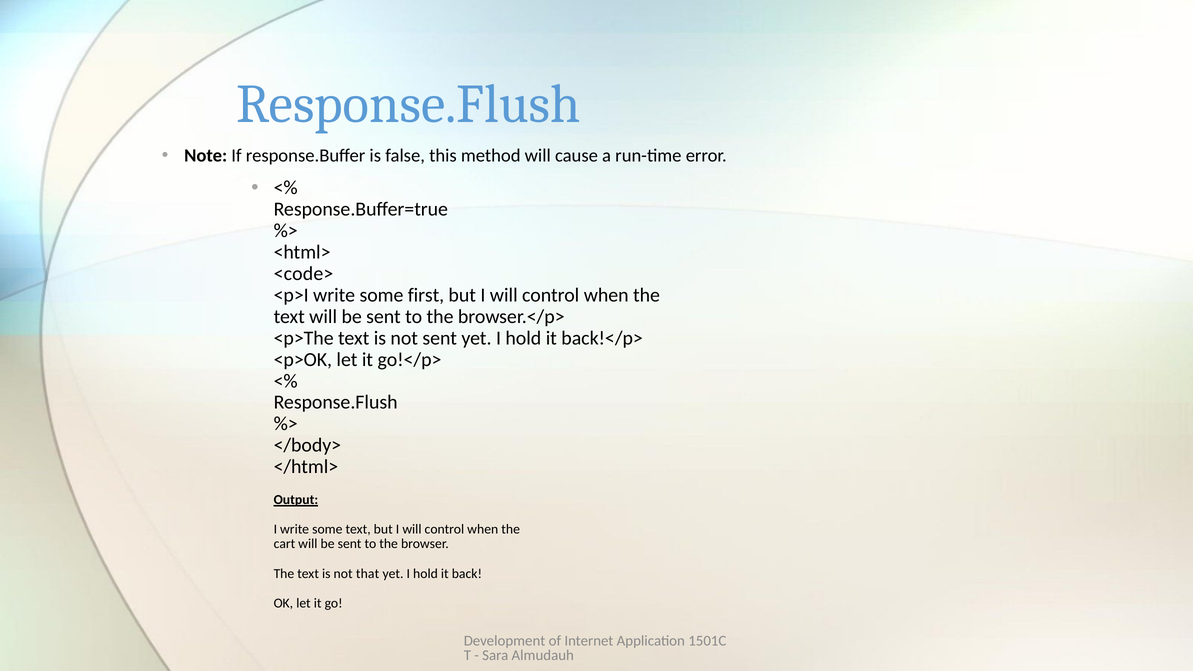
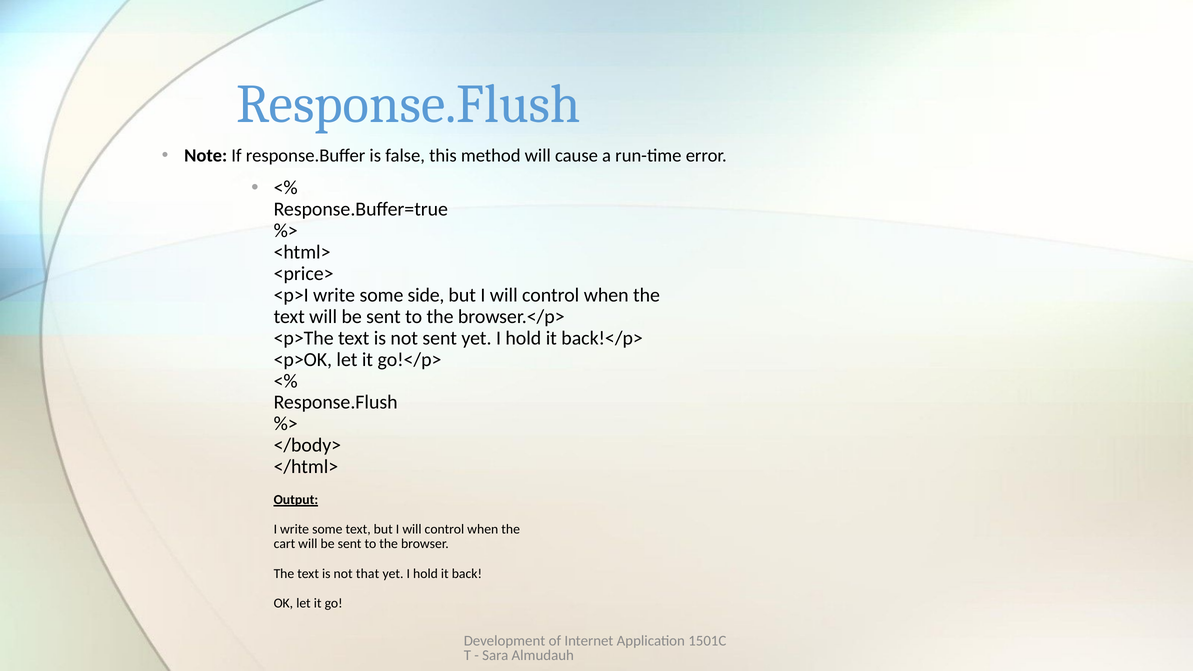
<code>: <code> -> <price>
first: first -> side
